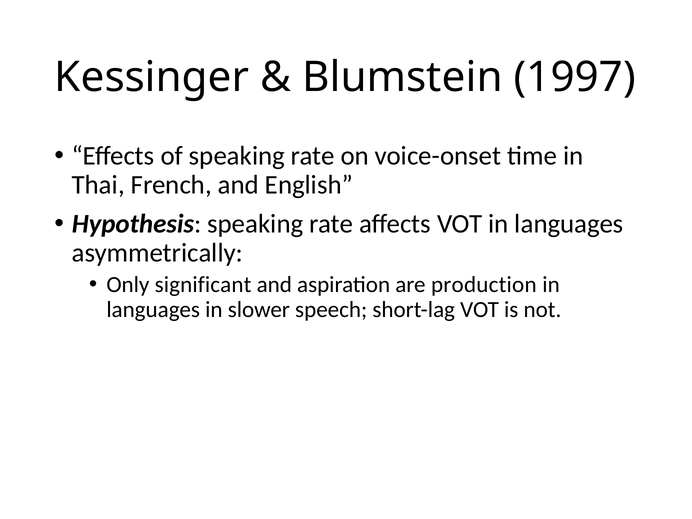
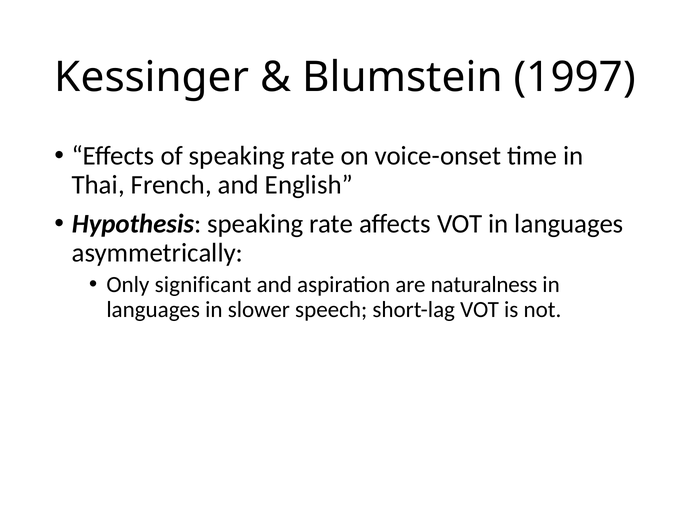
production: production -> naturalness
